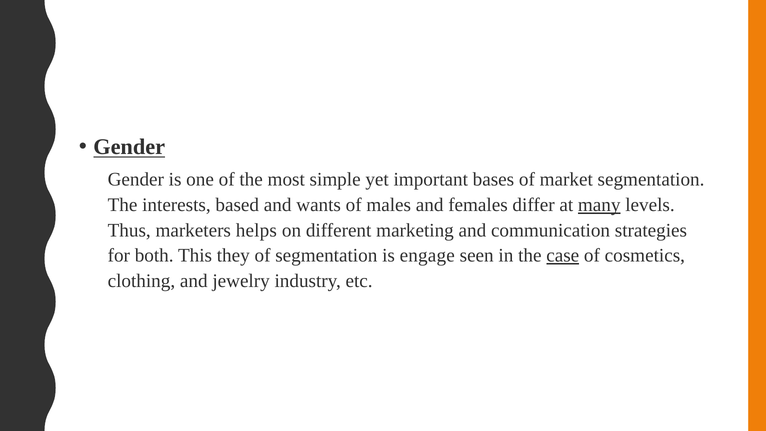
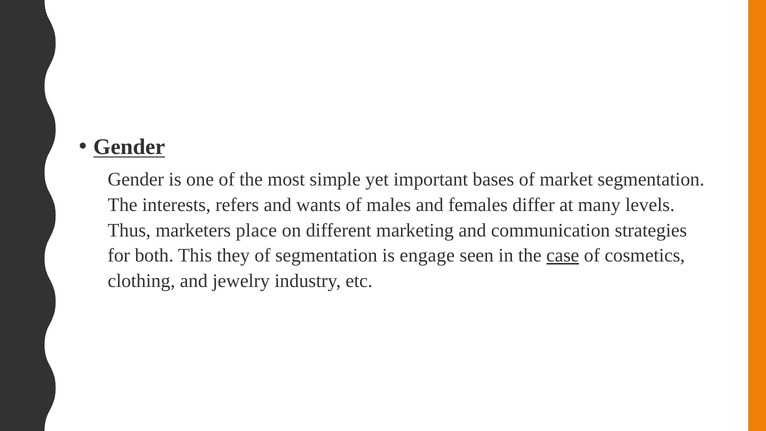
based: based -> refers
many underline: present -> none
helps: helps -> place
